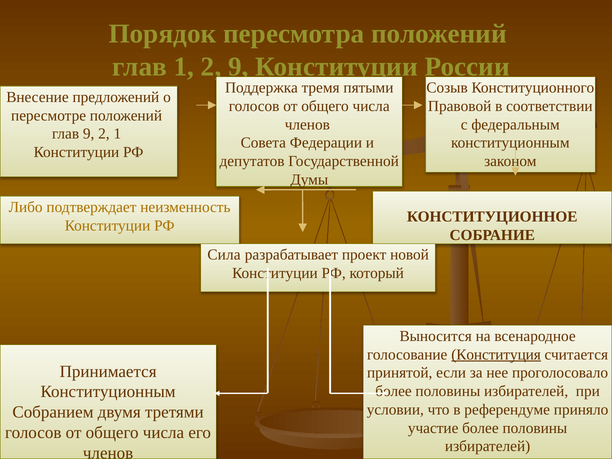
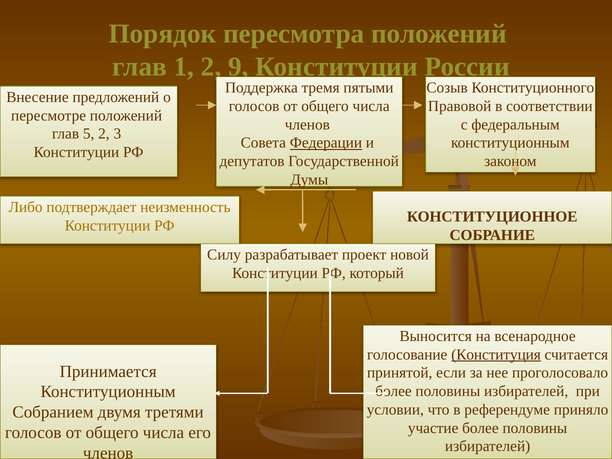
глав 9: 9 -> 5
2 1: 1 -> 3
Федерации underline: none -> present
Сила: Сила -> Силу
